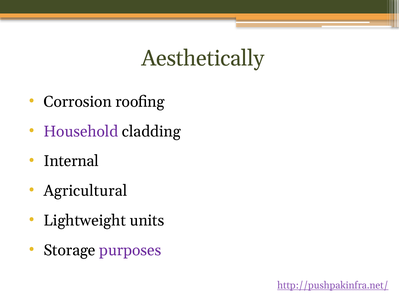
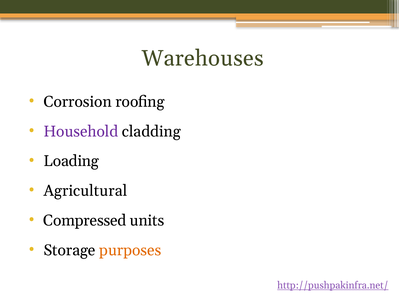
Aesthetically: Aesthetically -> Warehouses
Internal: Internal -> Loading
Lightweight: Lightweight -> Compressed
purposes colour: purple -> orange
